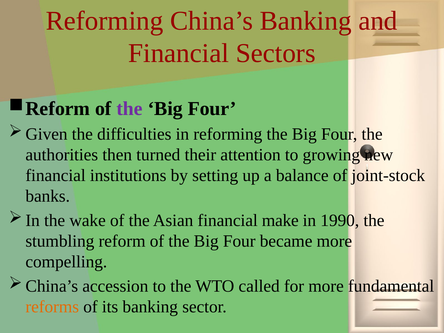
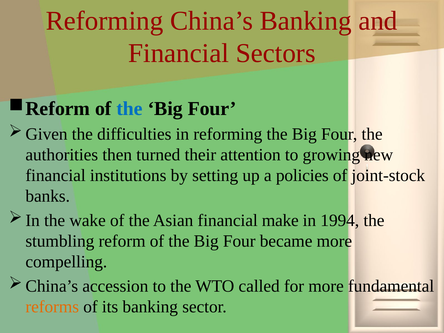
the at (130, 109) colour: purple -> blue
balance: balance -> policies
1990: 1990 -> 1994
